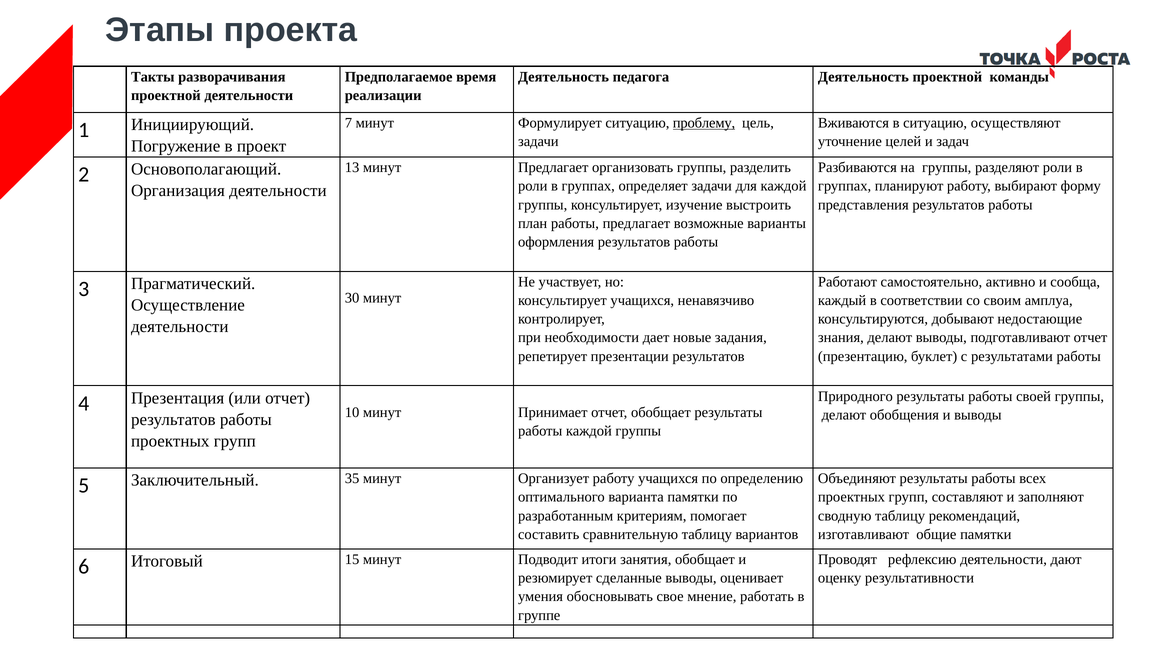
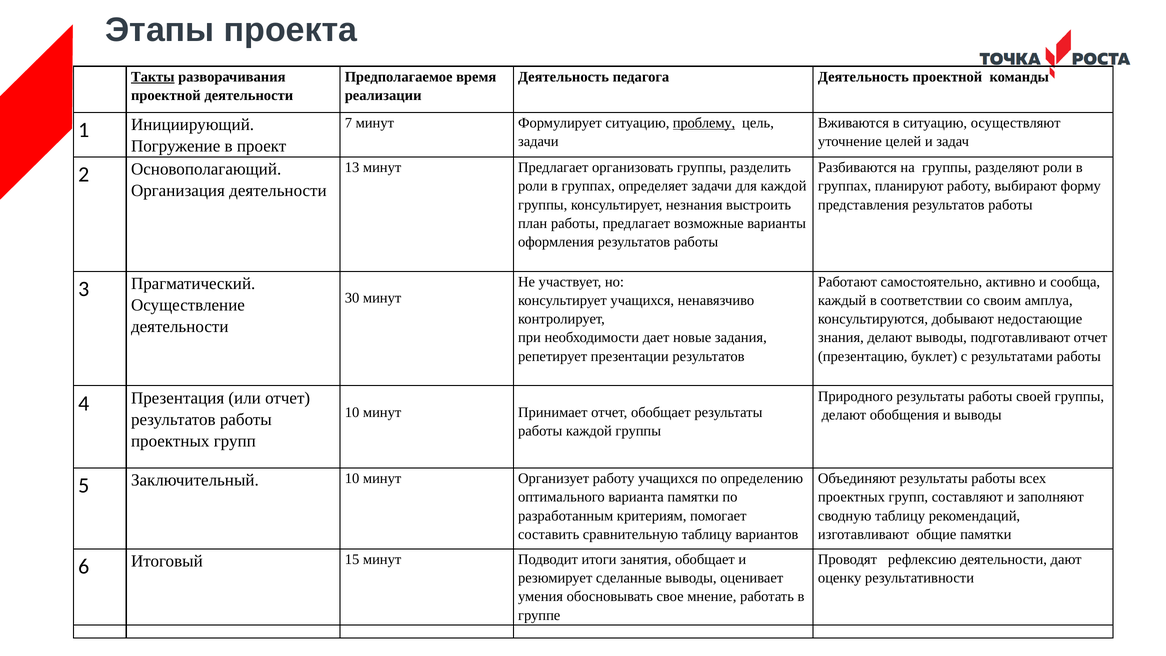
Такты underline: none -> present
изучение: изучение -> незнания
Заключительный 35: 35 -> 10
